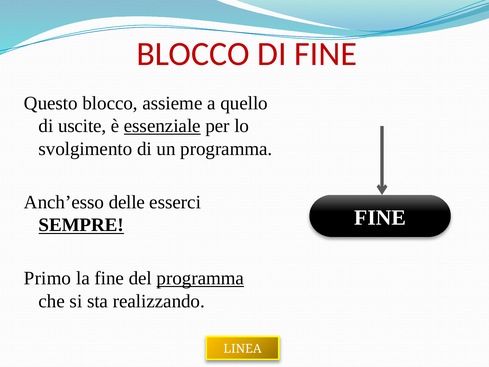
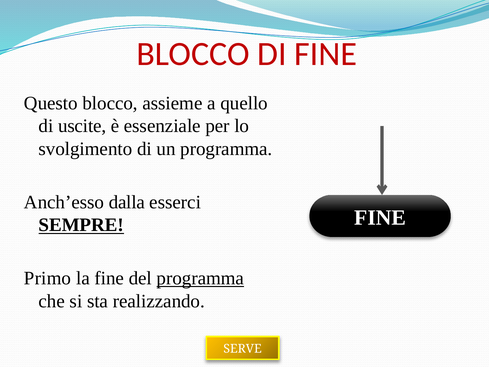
essenziale underline: present -> none
delle: delle -> dalla
LINEA: LINEA -> SERVE
